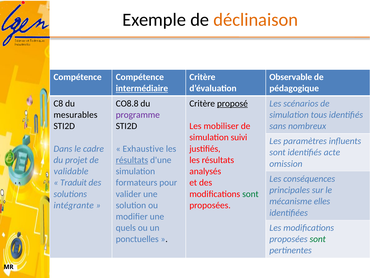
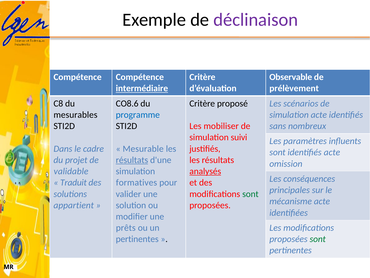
déclinaison colour: orange -> purple
pédagogique: pédagogique -> prélèvement
CO8.8: CO8.8 -> CO8.6
proposé underline: present -> none
programme colour: purple -> blue
simulation tous: tous -> acte
Exhaustive: Exhaustive -> Mesurable
analysés underline: none -> present
formateurs: formateurs -> formatives
mécanisme elles: elles -> acte
intégrante: intégrante -> appartient
quels: quels -> prêts
ponctuelles at (137, 239): ponctuelles -> pertinentes
